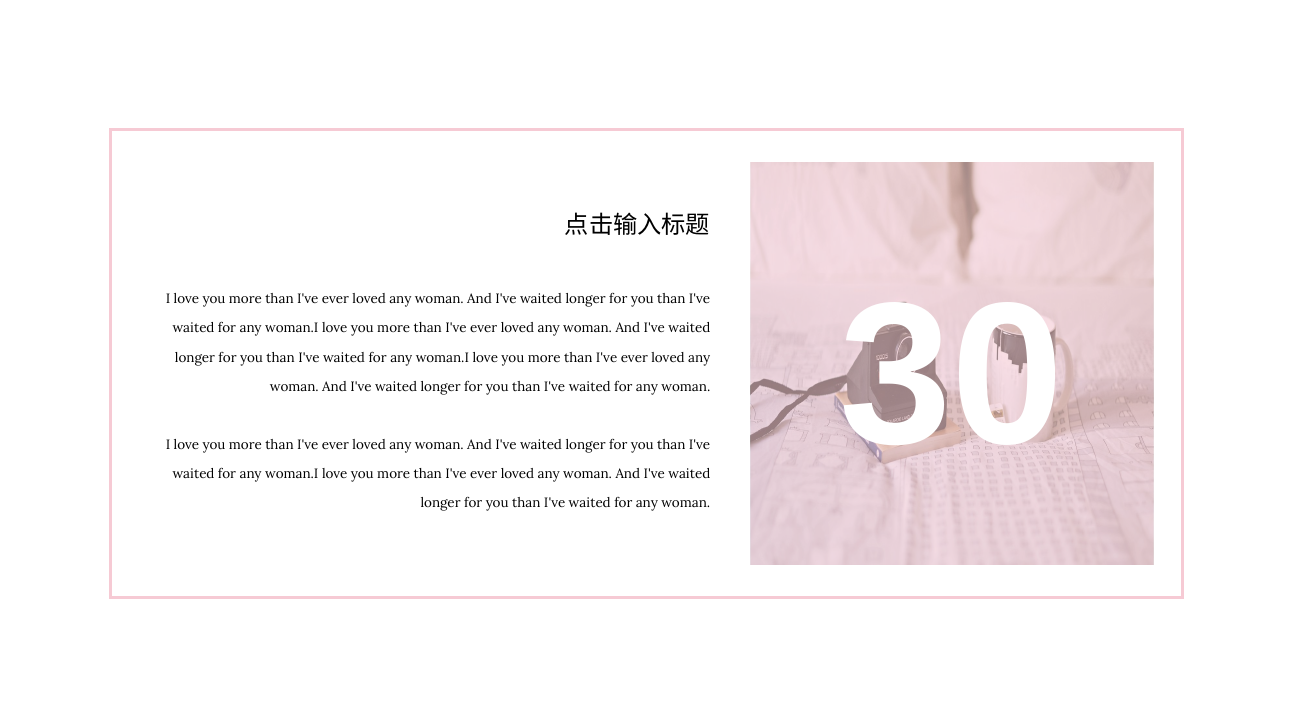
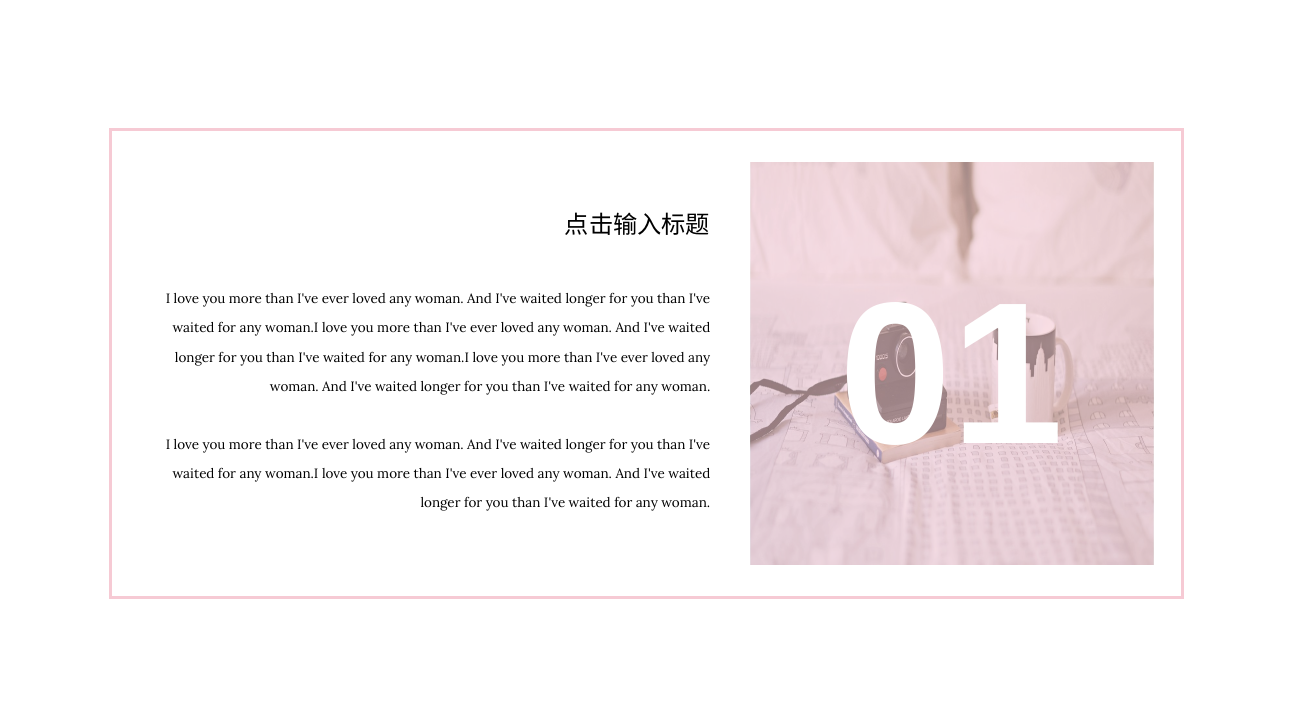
30: 30 -> 01
